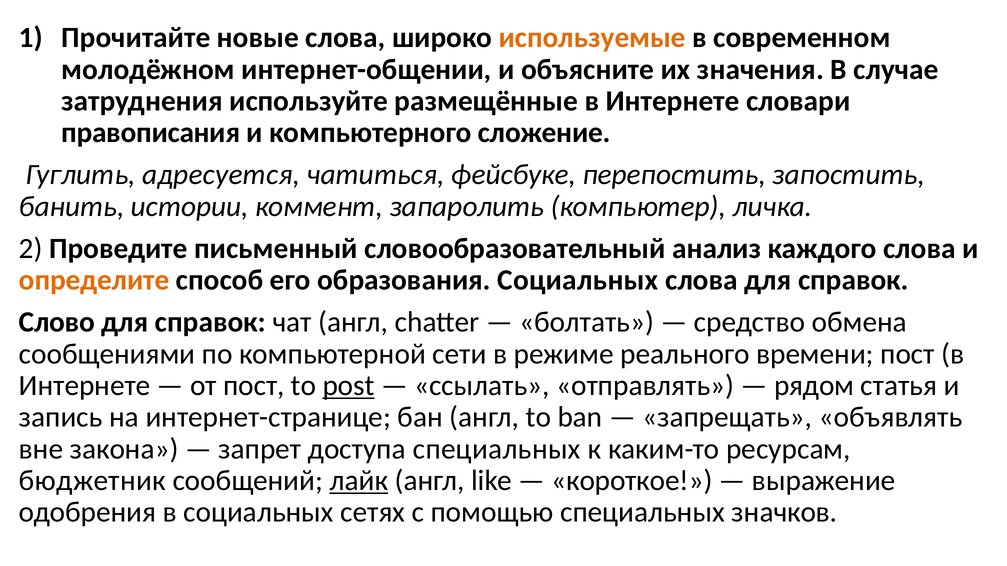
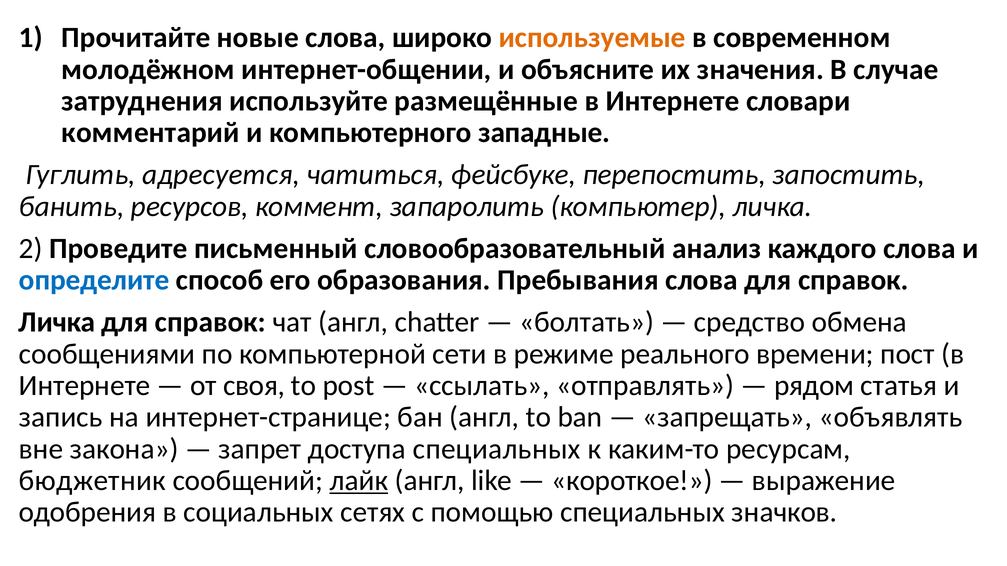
правописания: правописания -> комментарий
сложение: сложение -> западные
истории: истории -> ресурсов
определите colour: orange -> blue
образования Социальных: Социальных -> Пребывания
Слово at (57, 323): Слово -> Личка
от пост: пост -> своя
post underline: present -> none
